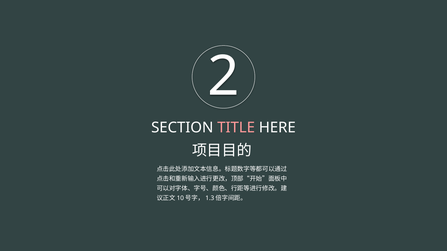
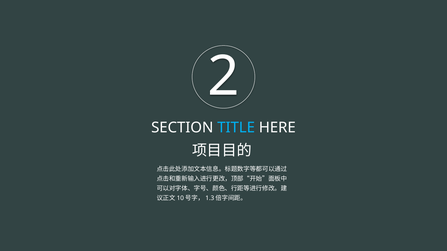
TITLE colour: pink -> light blue
